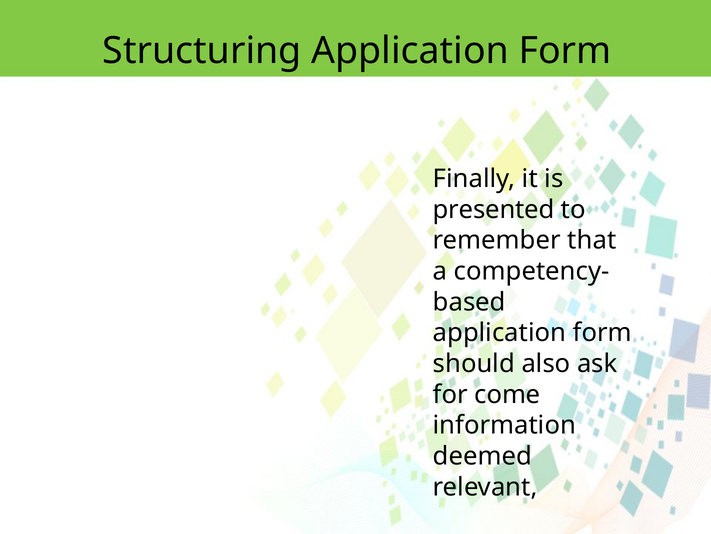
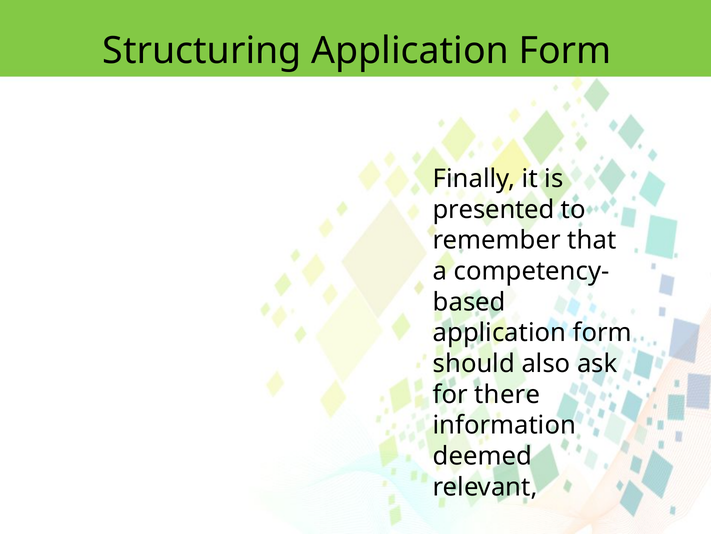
come: come -> there
